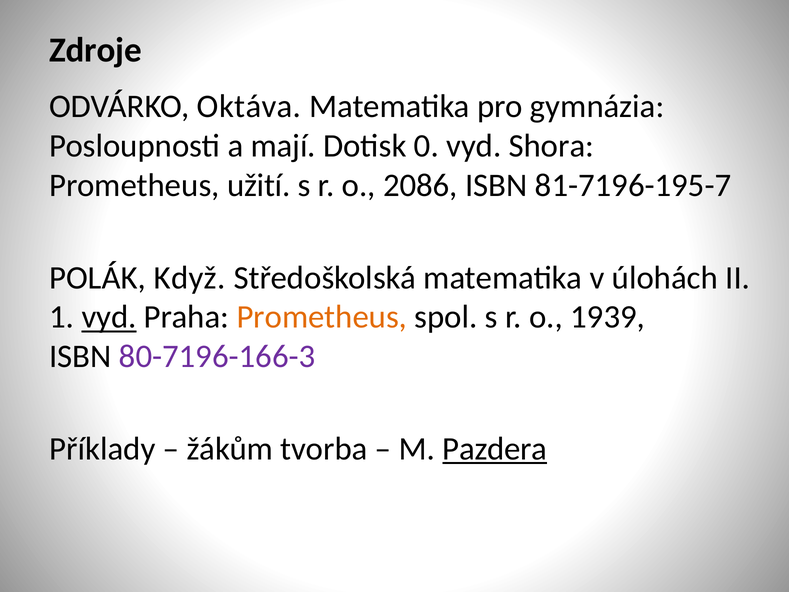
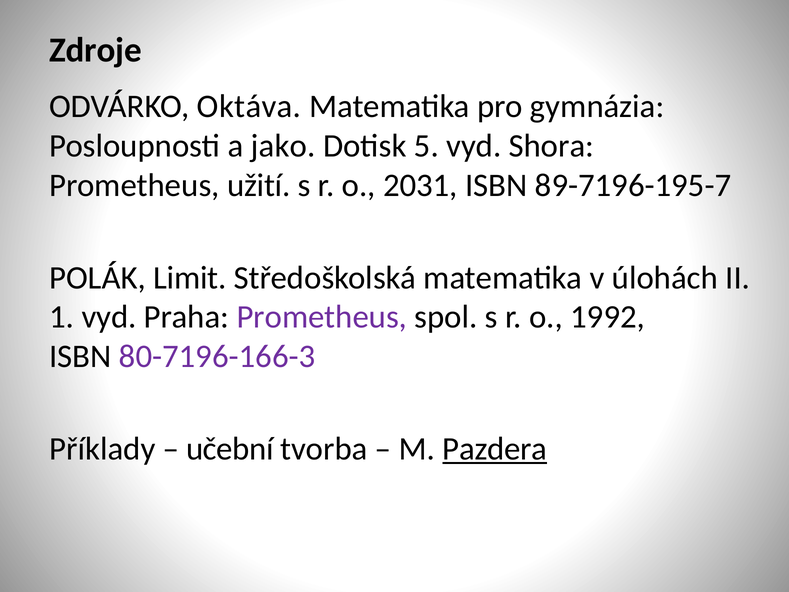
mají: mají -> jako
0: 0 -> 5
2086: 2086 -> 2031
81-7196-195-7: 81-7196-195-7 -> 89-7196-195-7
Když: Když -> Limit
vyd at (109, 317) underline: present -> none
Prometheus at (322, 317) colour: orange -> purple
1939: 1939 -> 1992
žákům: žákům -> učební
